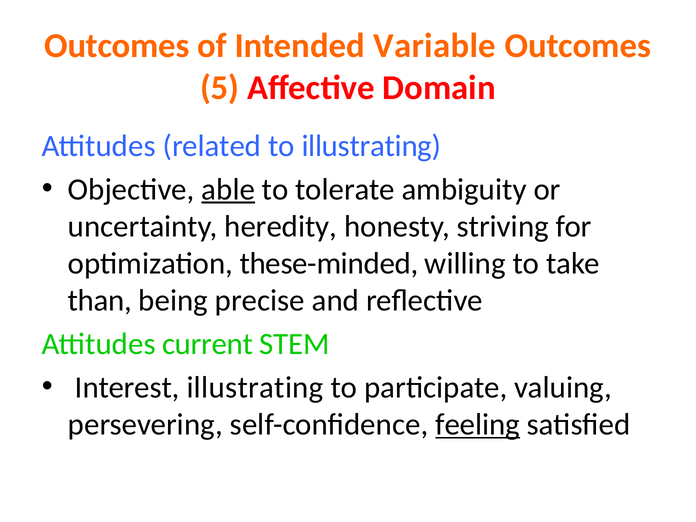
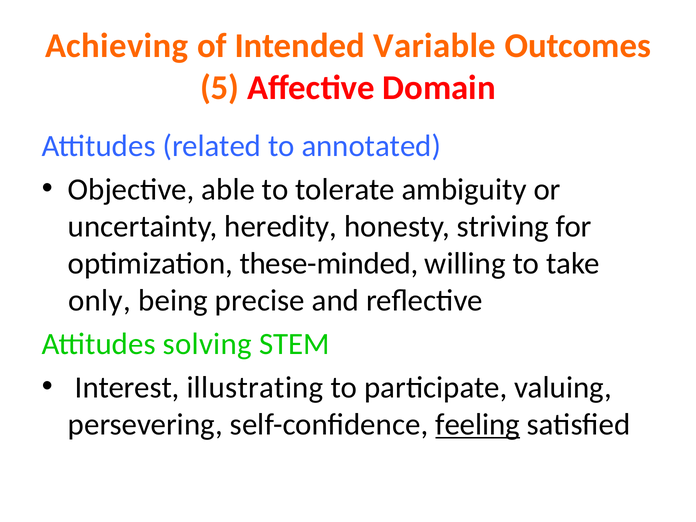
Outcomes at (117, 46): Outcomes -> Achieving
to illustrating: illustrating -> annotated
able underline: present -> none
than: than -> only
current: current -> solving
